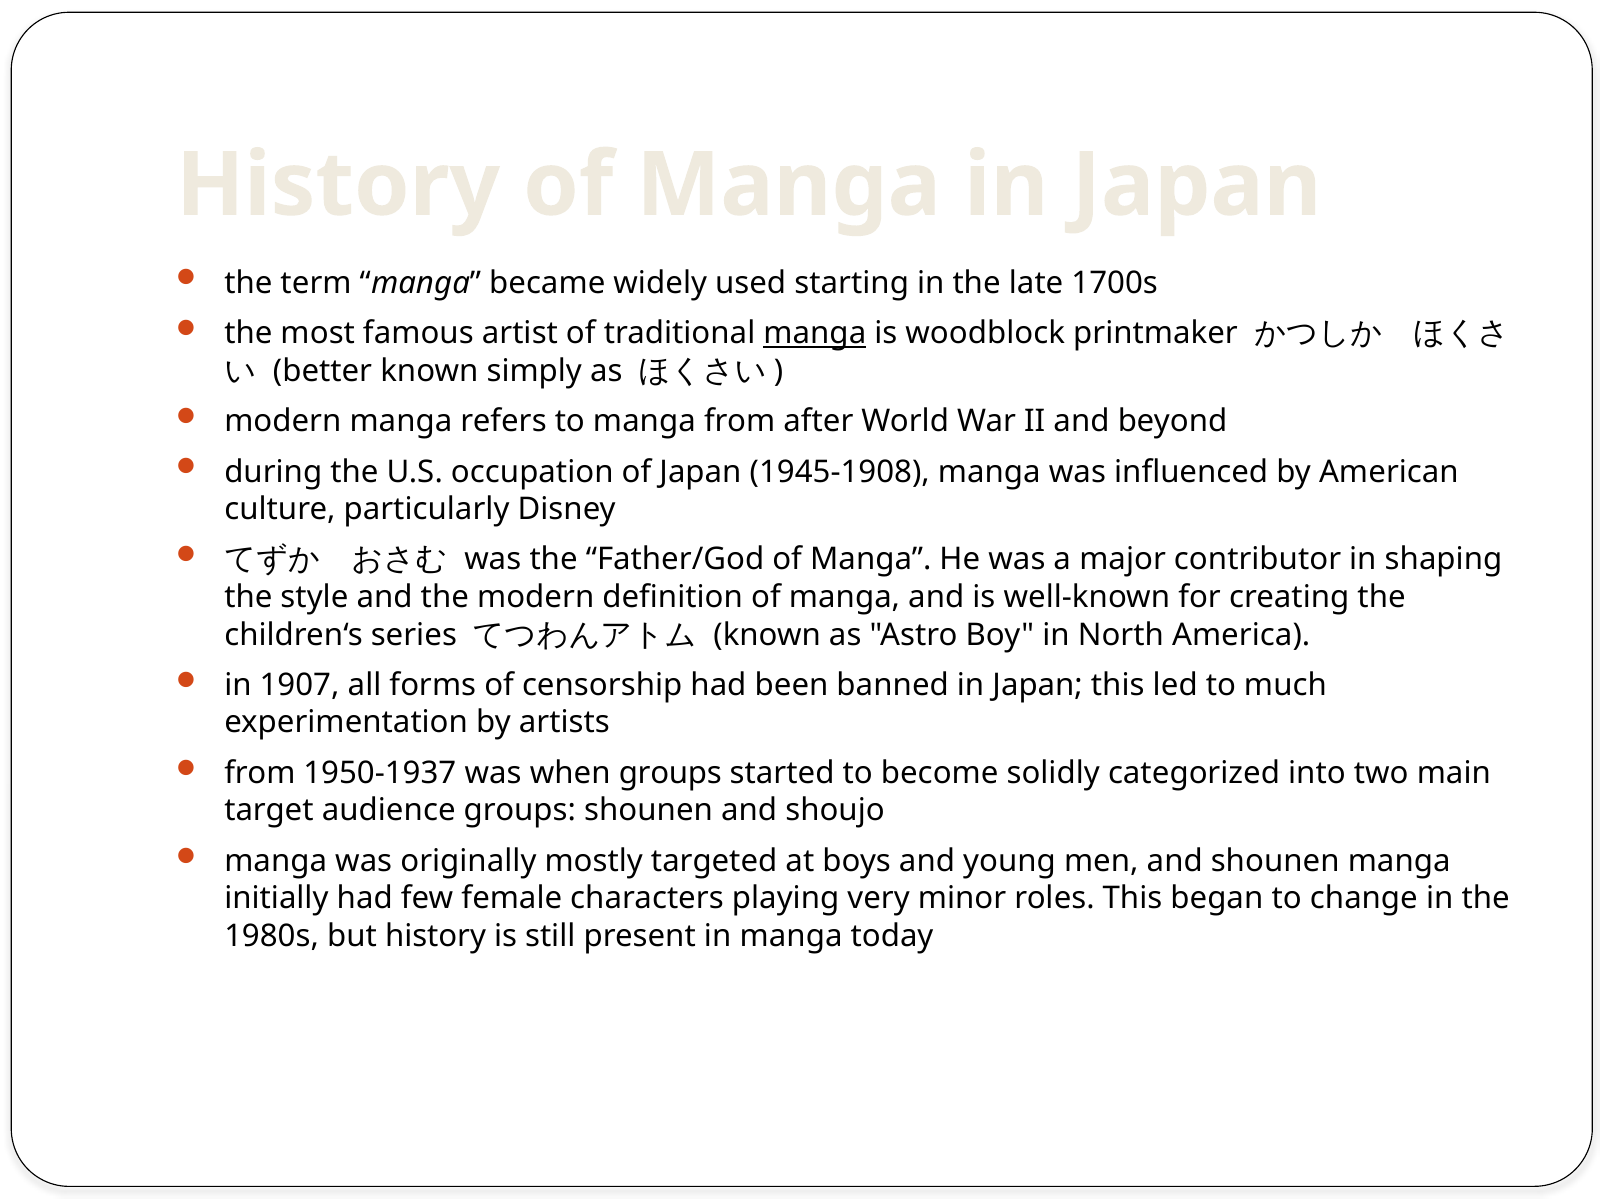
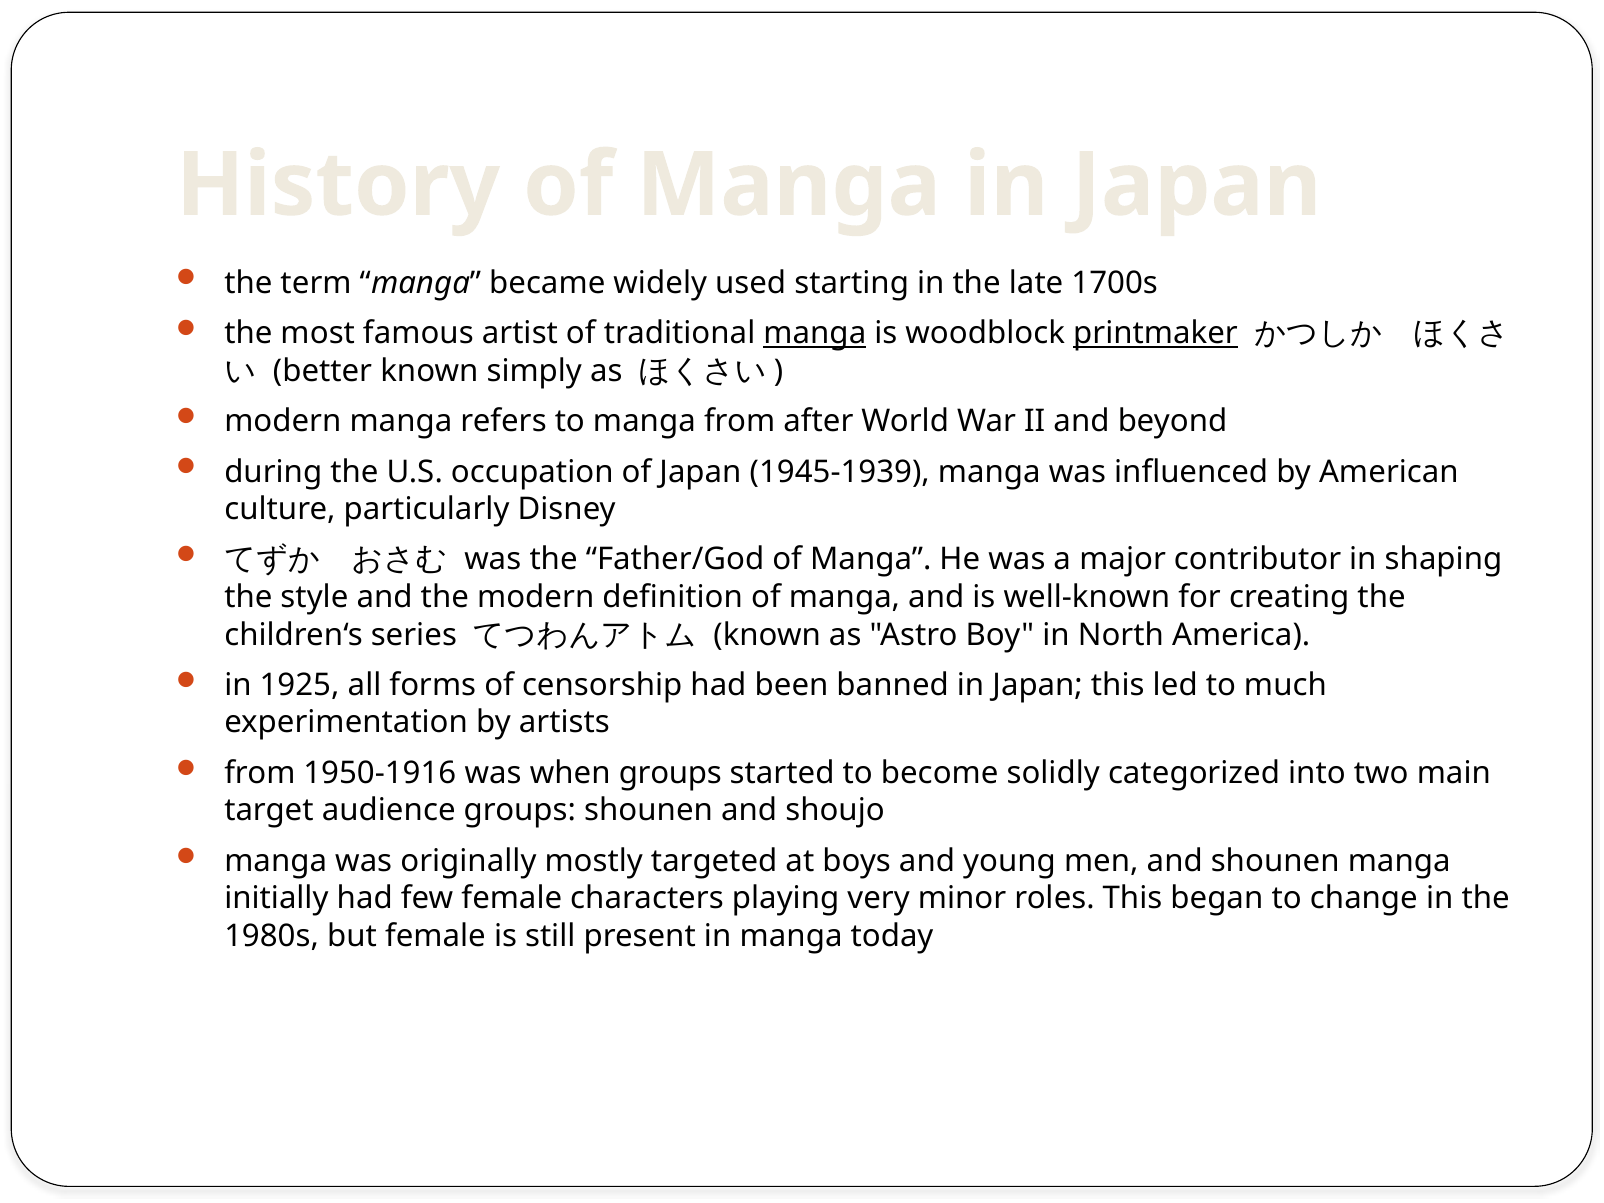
printmaker underline: none -> present
1945-1908: 1945-1908 -> 1945-1939
1907: 1907 -> 1925
1950-1937: 1950-1937 -> 1950-1916
but history: history -> female
